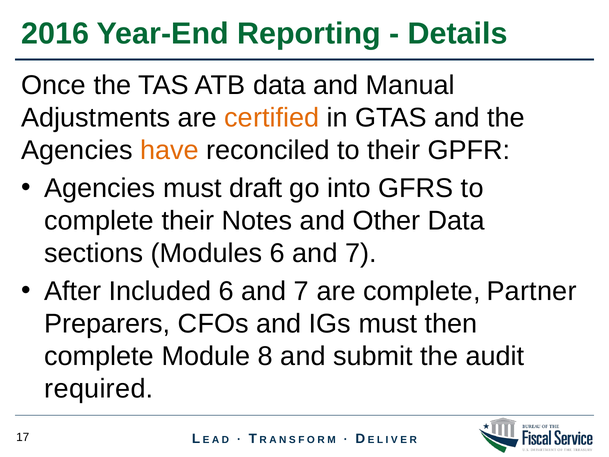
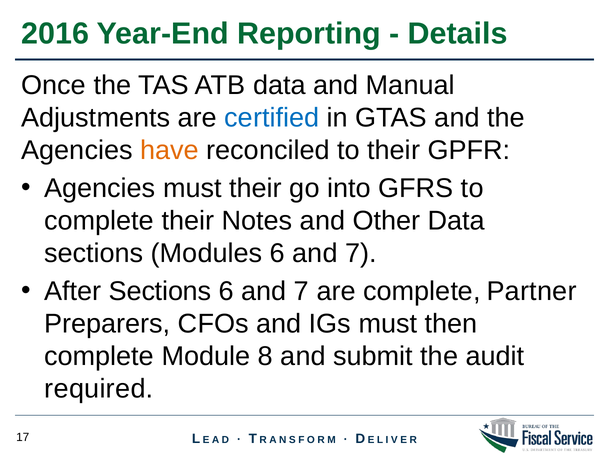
certified colour: orange -> blue
must draft: draft -> their
After Included: Included -> Sections
